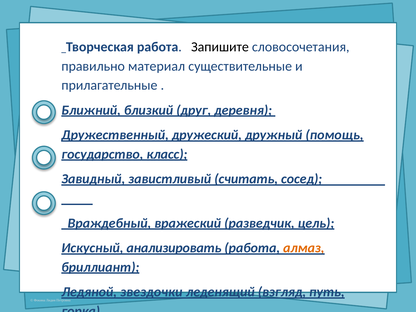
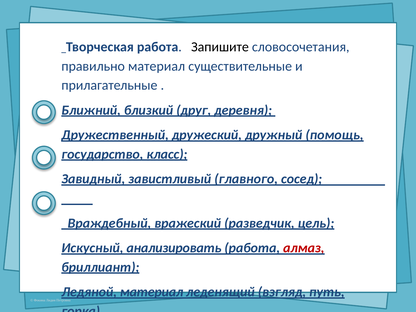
считать: считать -> главного
алмаз colour: orange -> red
Ледяной звездочки: звездочки -> материал
